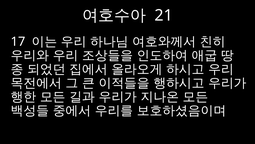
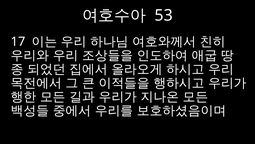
21: 21 -> 53
